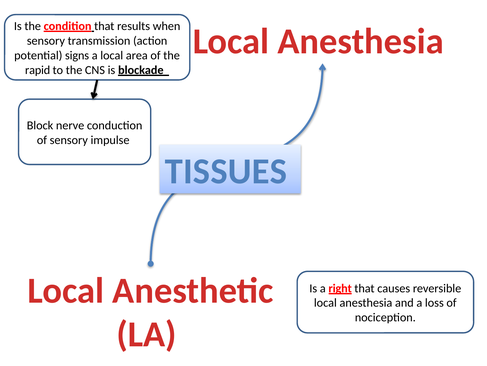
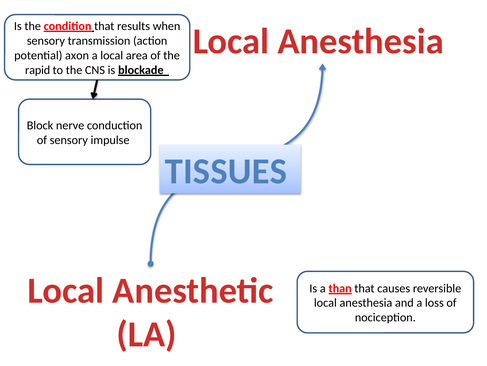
signs: signs -> axon
right: right -> than
